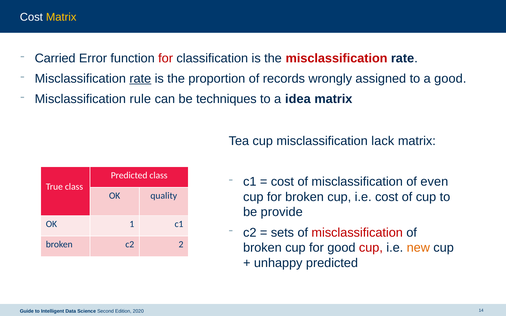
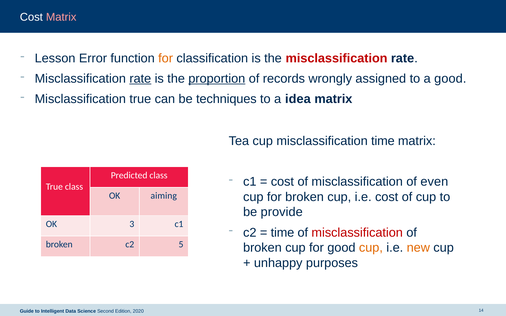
Matrix at (61, 17) colour: yellow -> pink
Carried: Carried -> Lesson
for at (166, 58) colour: red -> orange
proportion underline: none -> present
Misclassification rule: rule -> true
misclassification lack: lack -> time
quality: quality -> aiming
1: 1 -> 3
sets at (282, 233): sets -> time
2: 2 -> 5
cup at (371, 248) colour: red -> orange
unhappy predicted: predicted -> purposes
